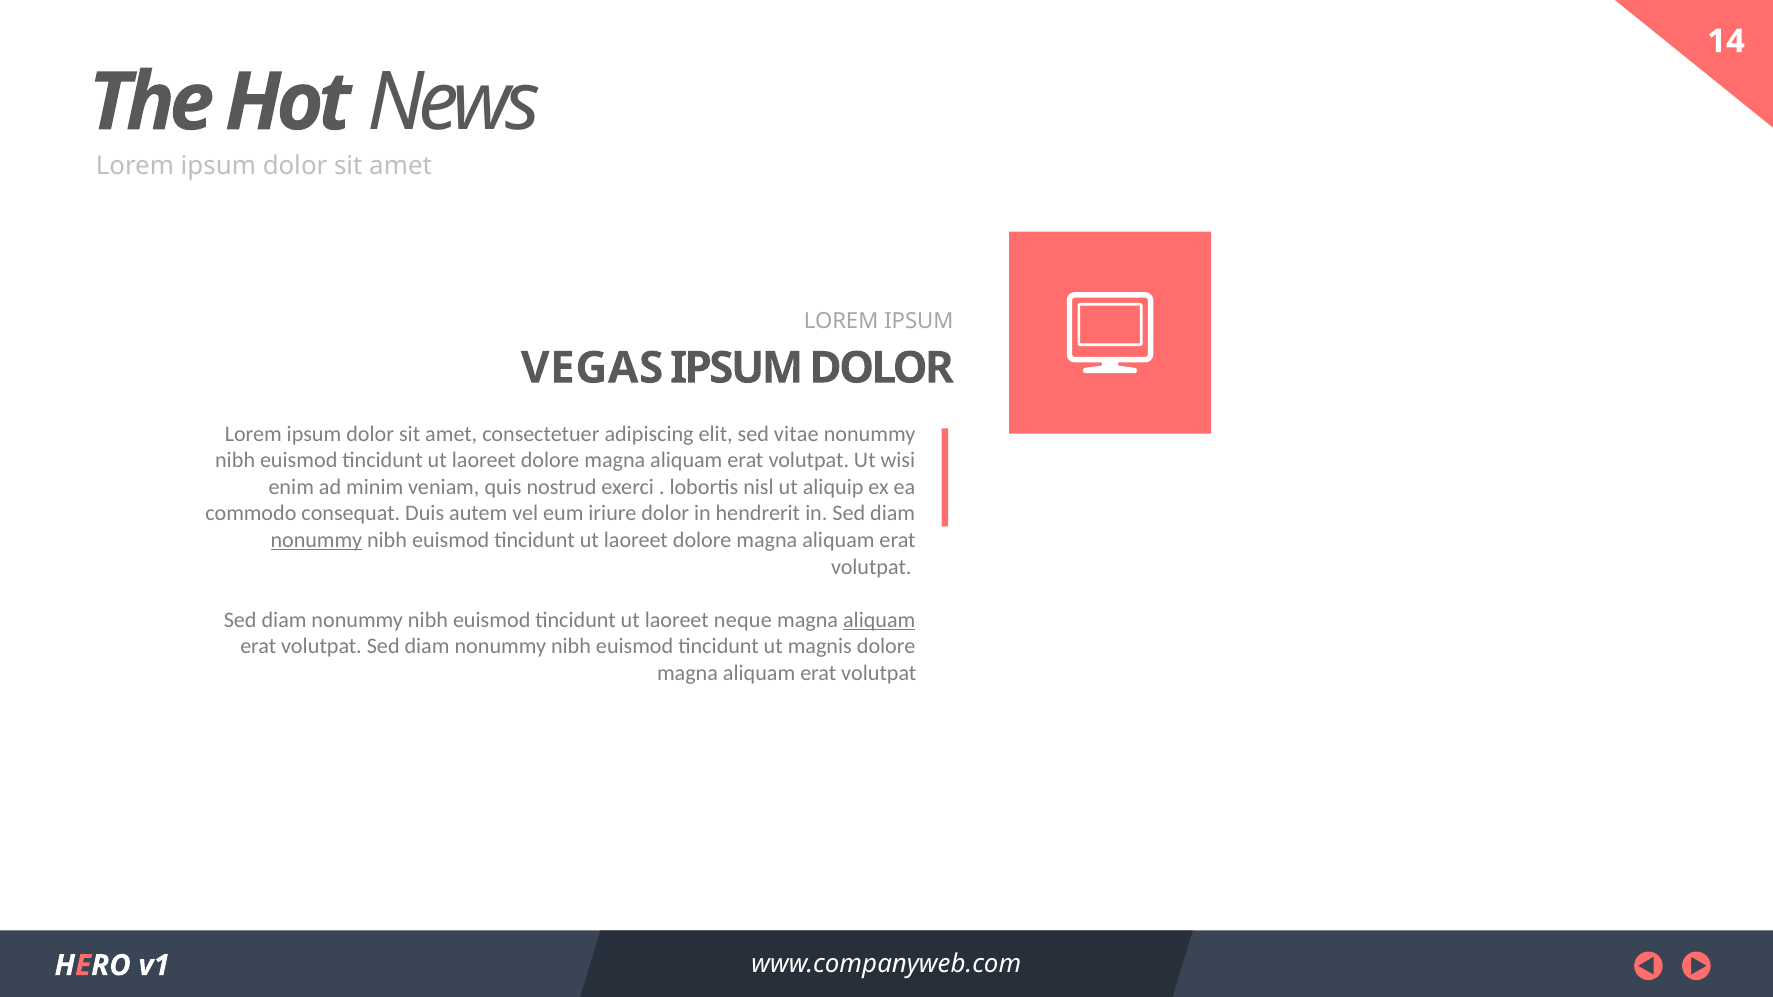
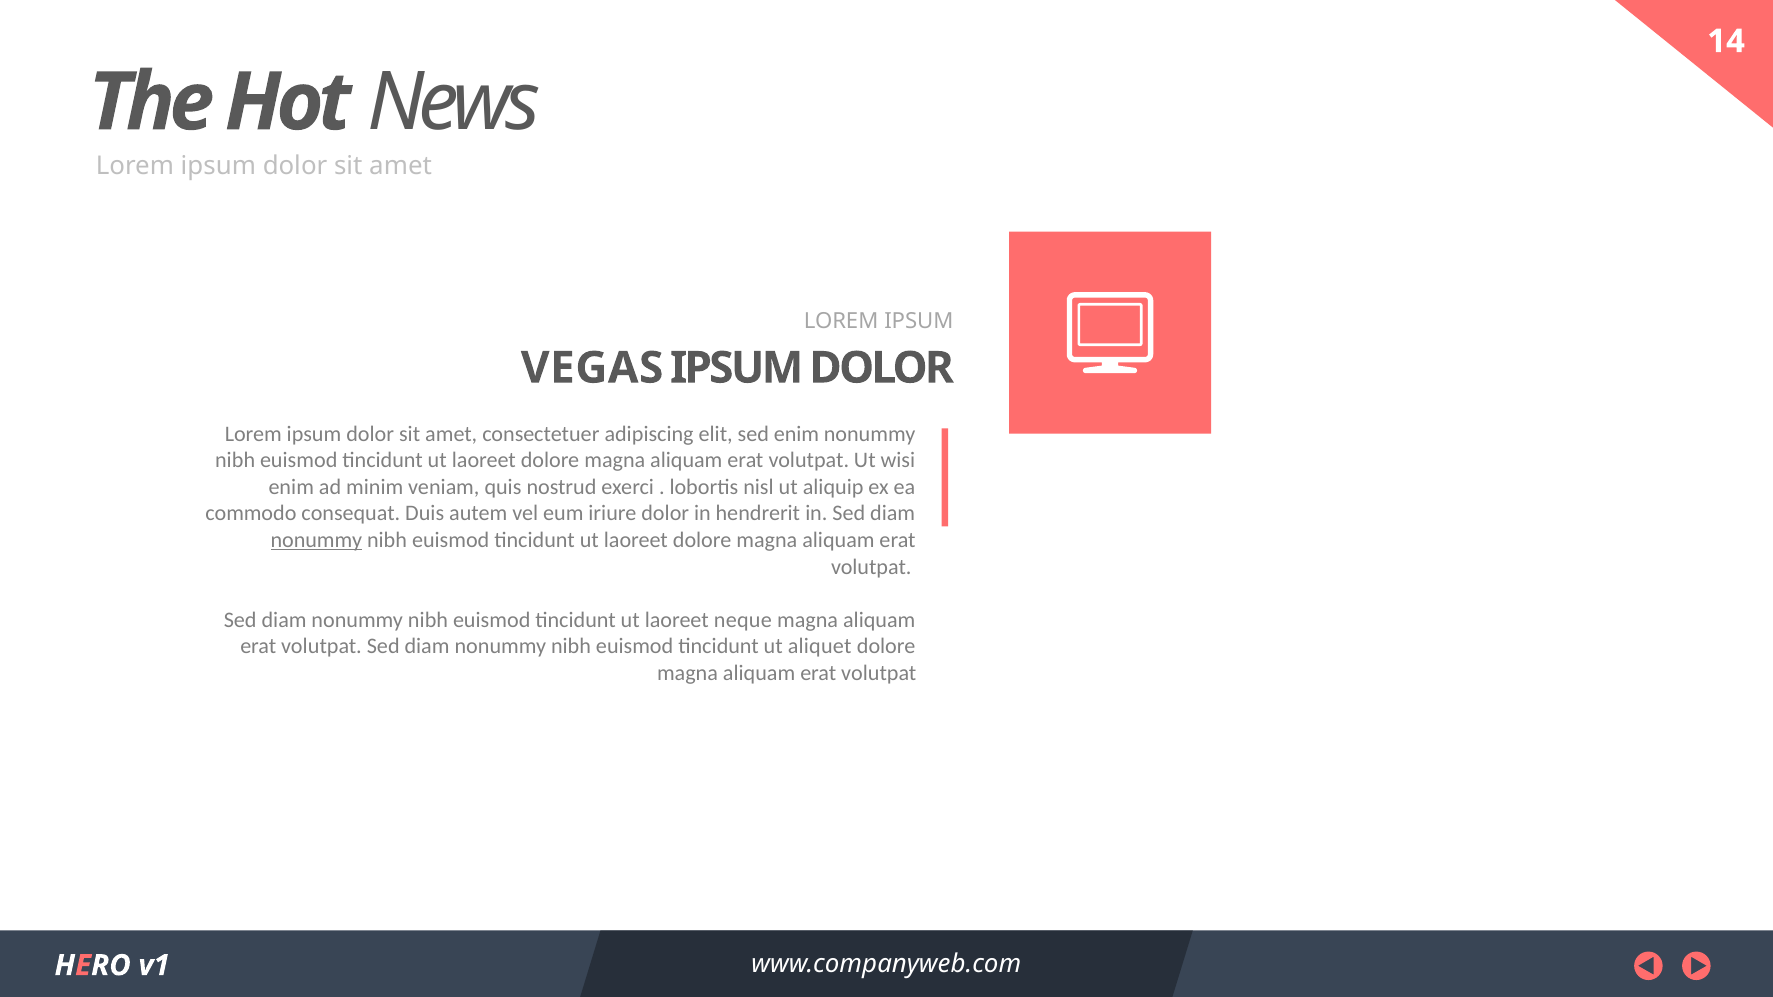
sed vitae: vitae -> enim
aliquam at (879, 620) underline: present -> none
magnis: magnis -> aliquet
